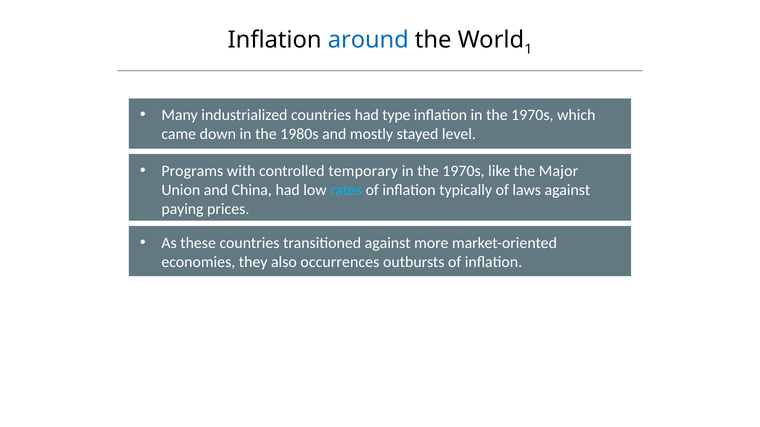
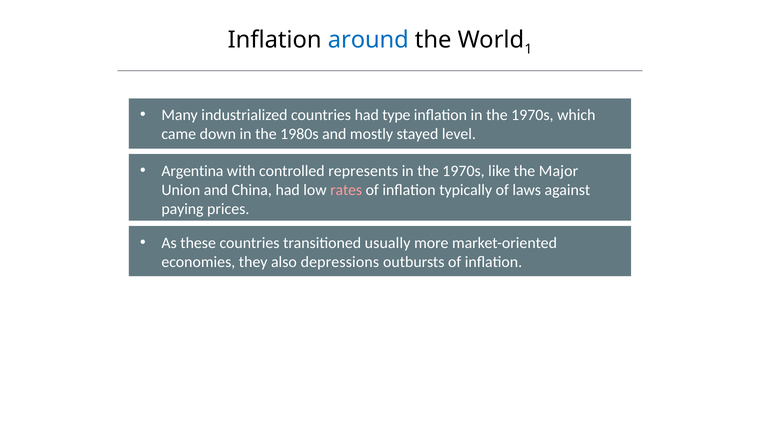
Programs: Programs -> Argentina
temporary: temporary -> represents
rates colour: light blue -> pink
transitioned against: against -> usually
occurrences: occurrences -> depressions
